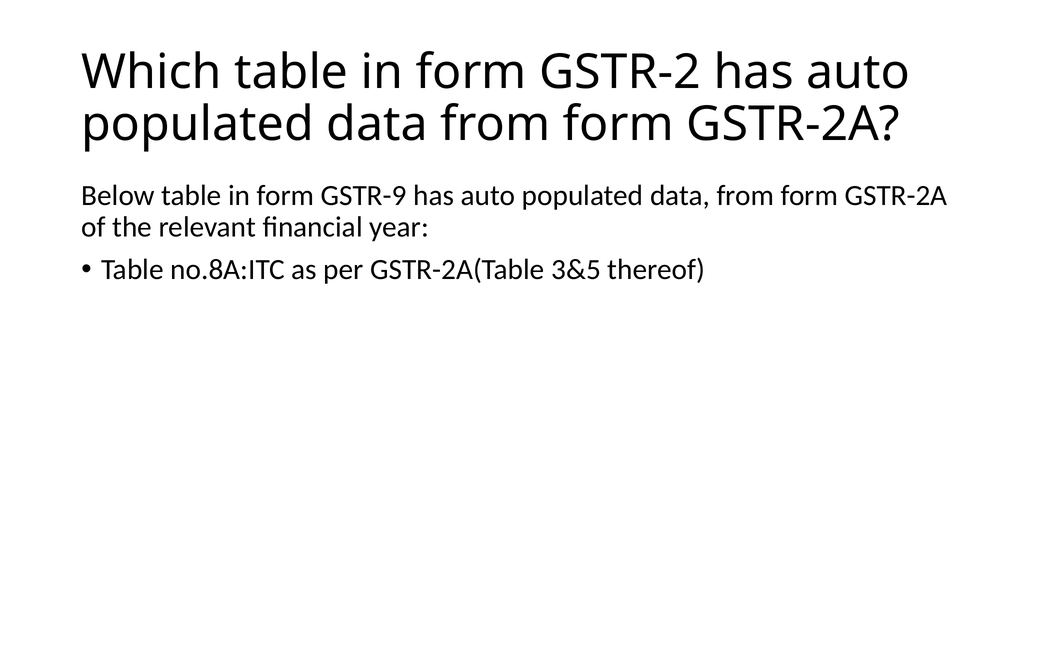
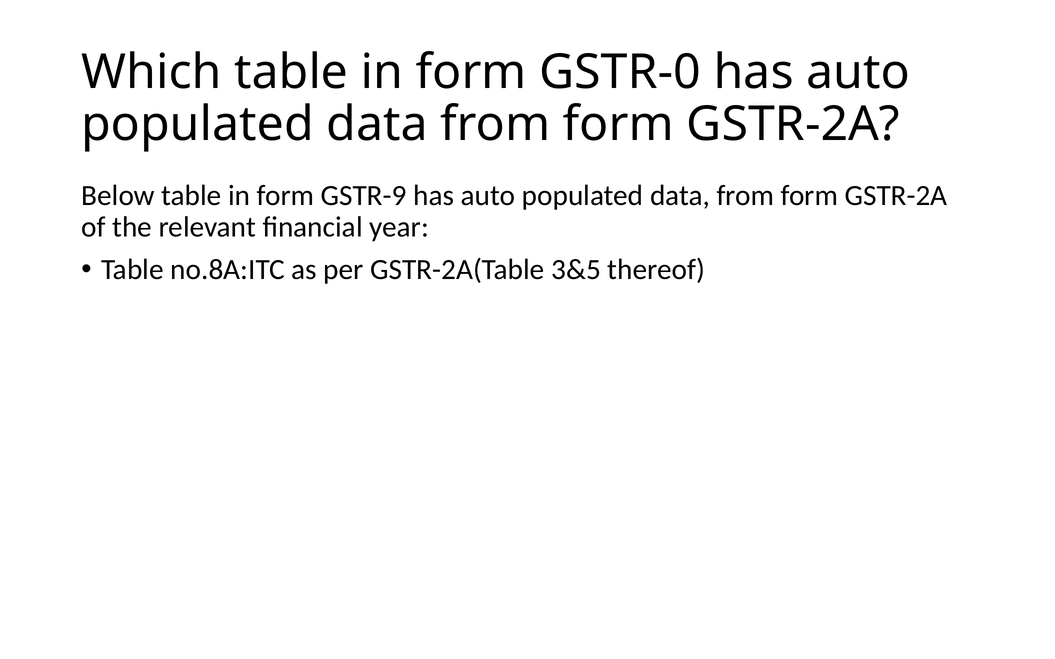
GSTR-2: GSTR-2 -> GSTR-0
